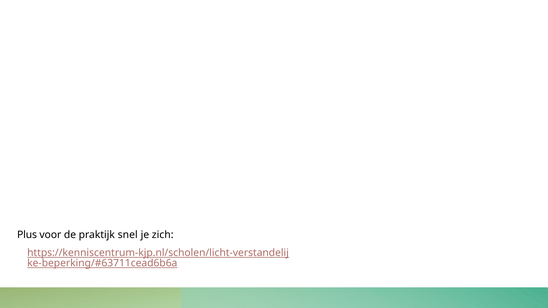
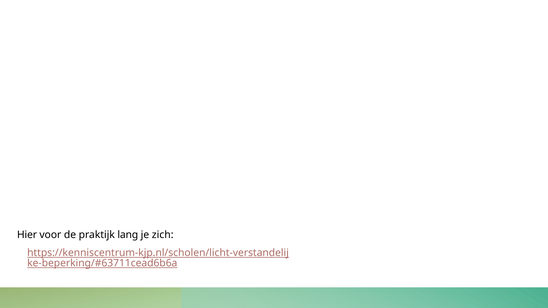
Plus: Plus -> Hier
snel: snel -> lang
